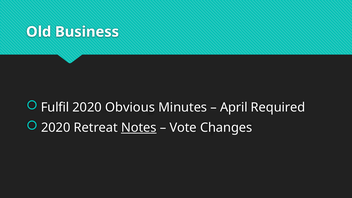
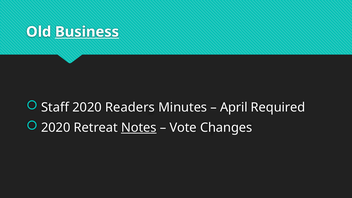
Business underline: none -> present
Fulfil: Fulfil -> Staff
Obvious: Obvious -> Readers
